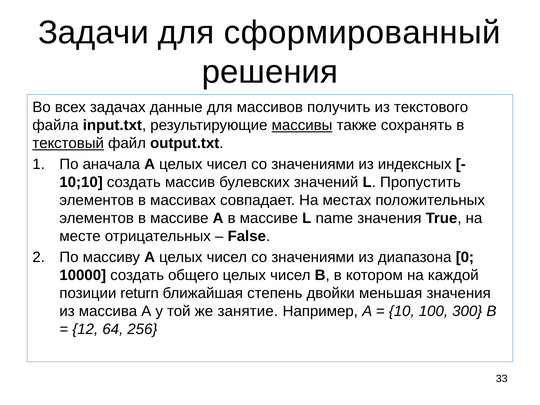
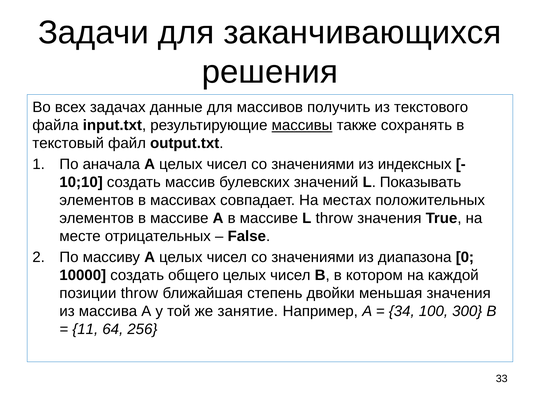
сформированный: сформированный -> заканчивающихся
текстовый underline: present -> none
Пропустить: Пропустить -> Показывать
L name: name -> throw
позиции return: return -> throw
10: 10 -> 34
12: 12 -> 11
